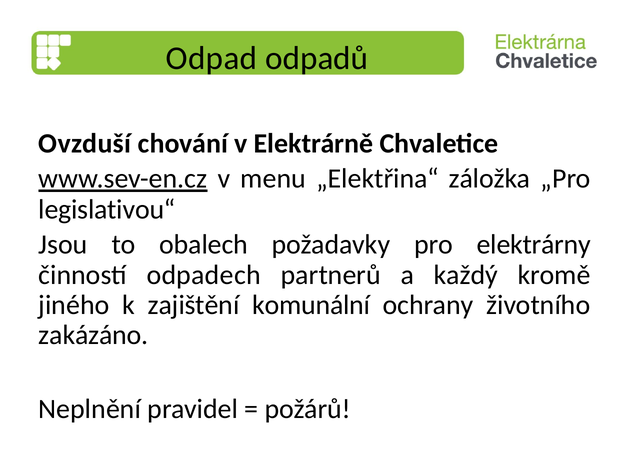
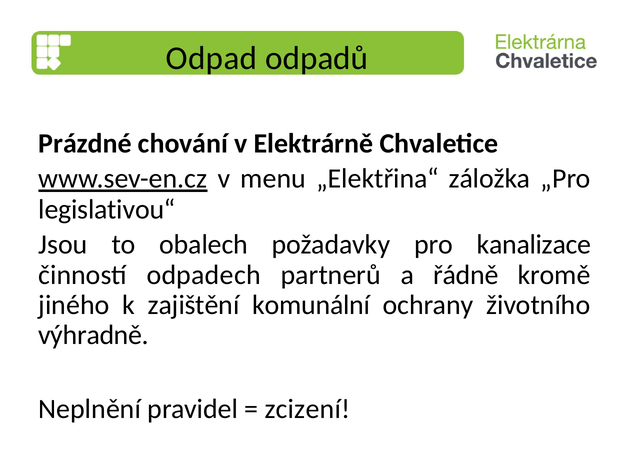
Ovzduší: Ovzduší -> Prázdné
elektrárny: elektrárny -> kanalizace
každý: každý -> řádně
zakázáno: zakázáno -> výhradně
požárů: požárů -> zcizení
